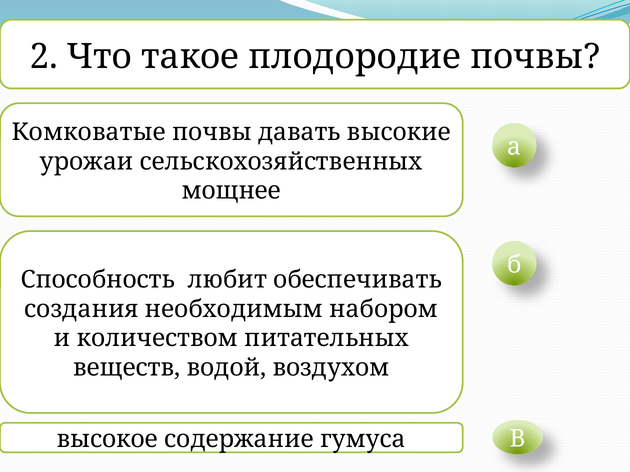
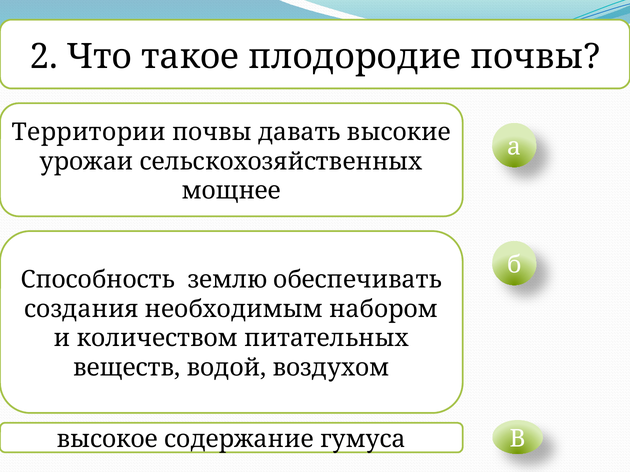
Комковатые: Комковатые -> Территории
любит: любит -> землю
